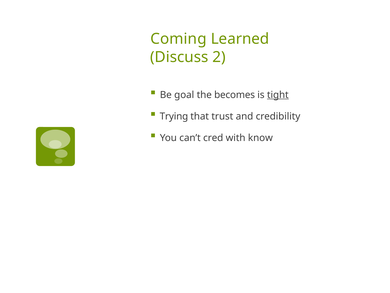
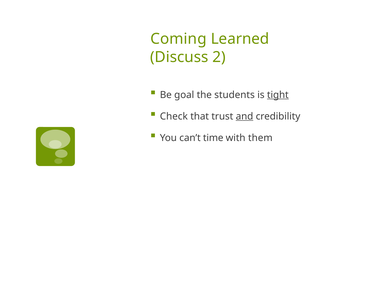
becomes: becomes -> students
Trying: Trying -> Check
and underline: none -> present
cred: cred -> time
know: know -> them
